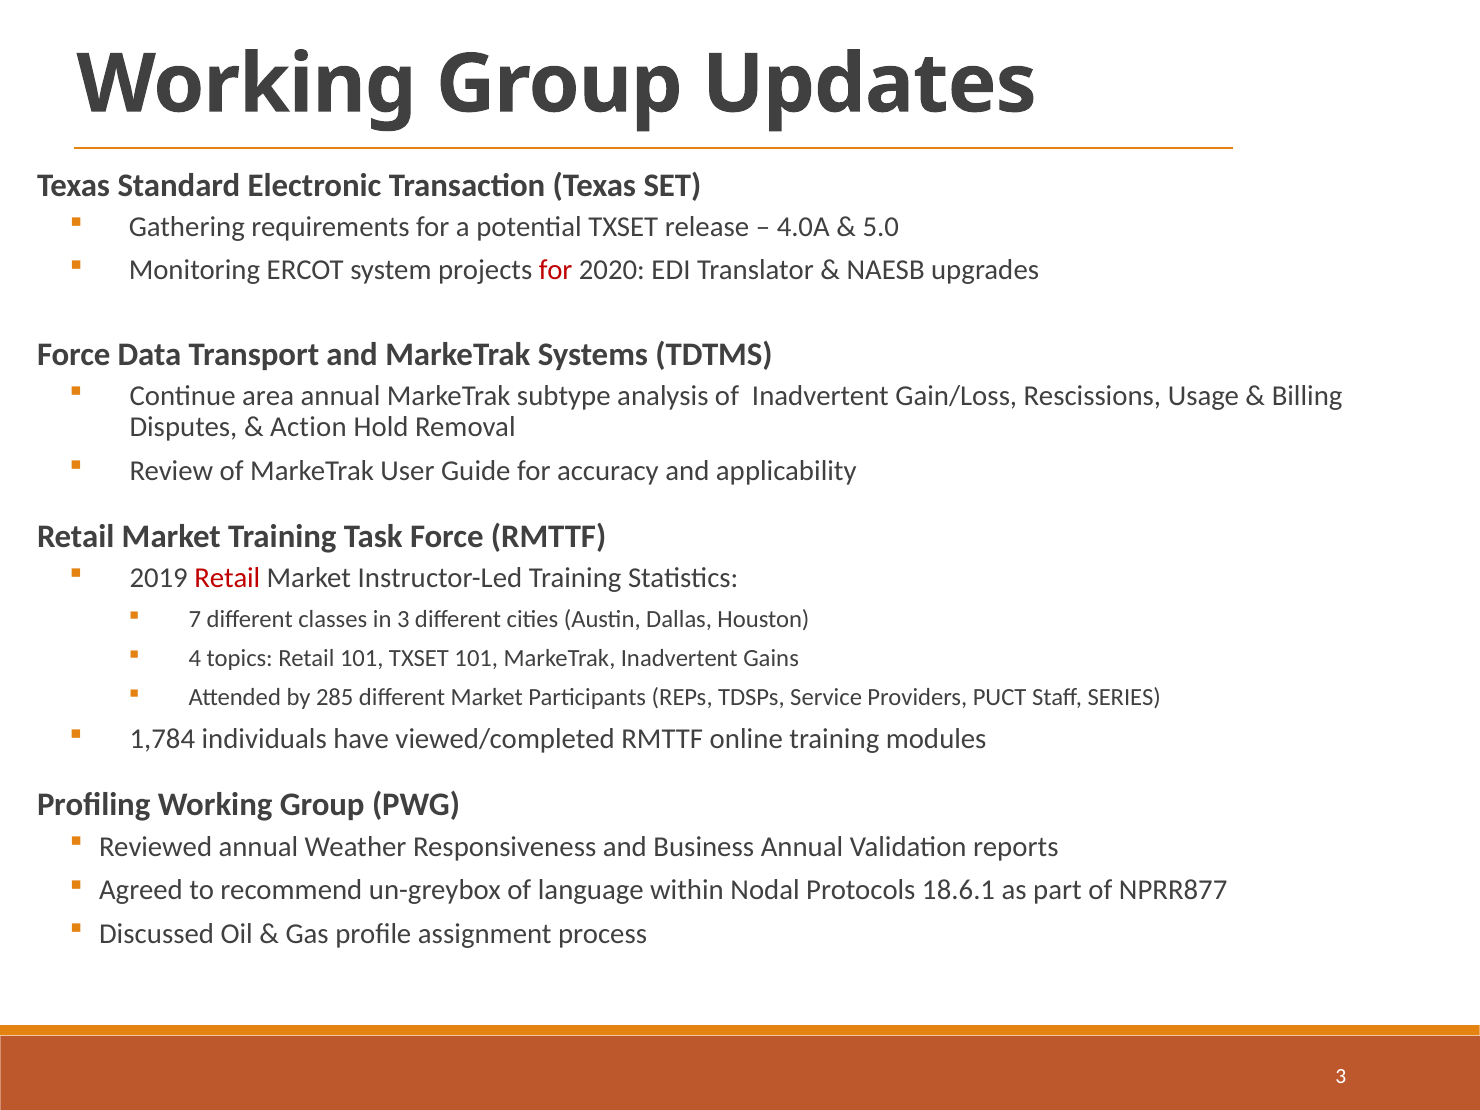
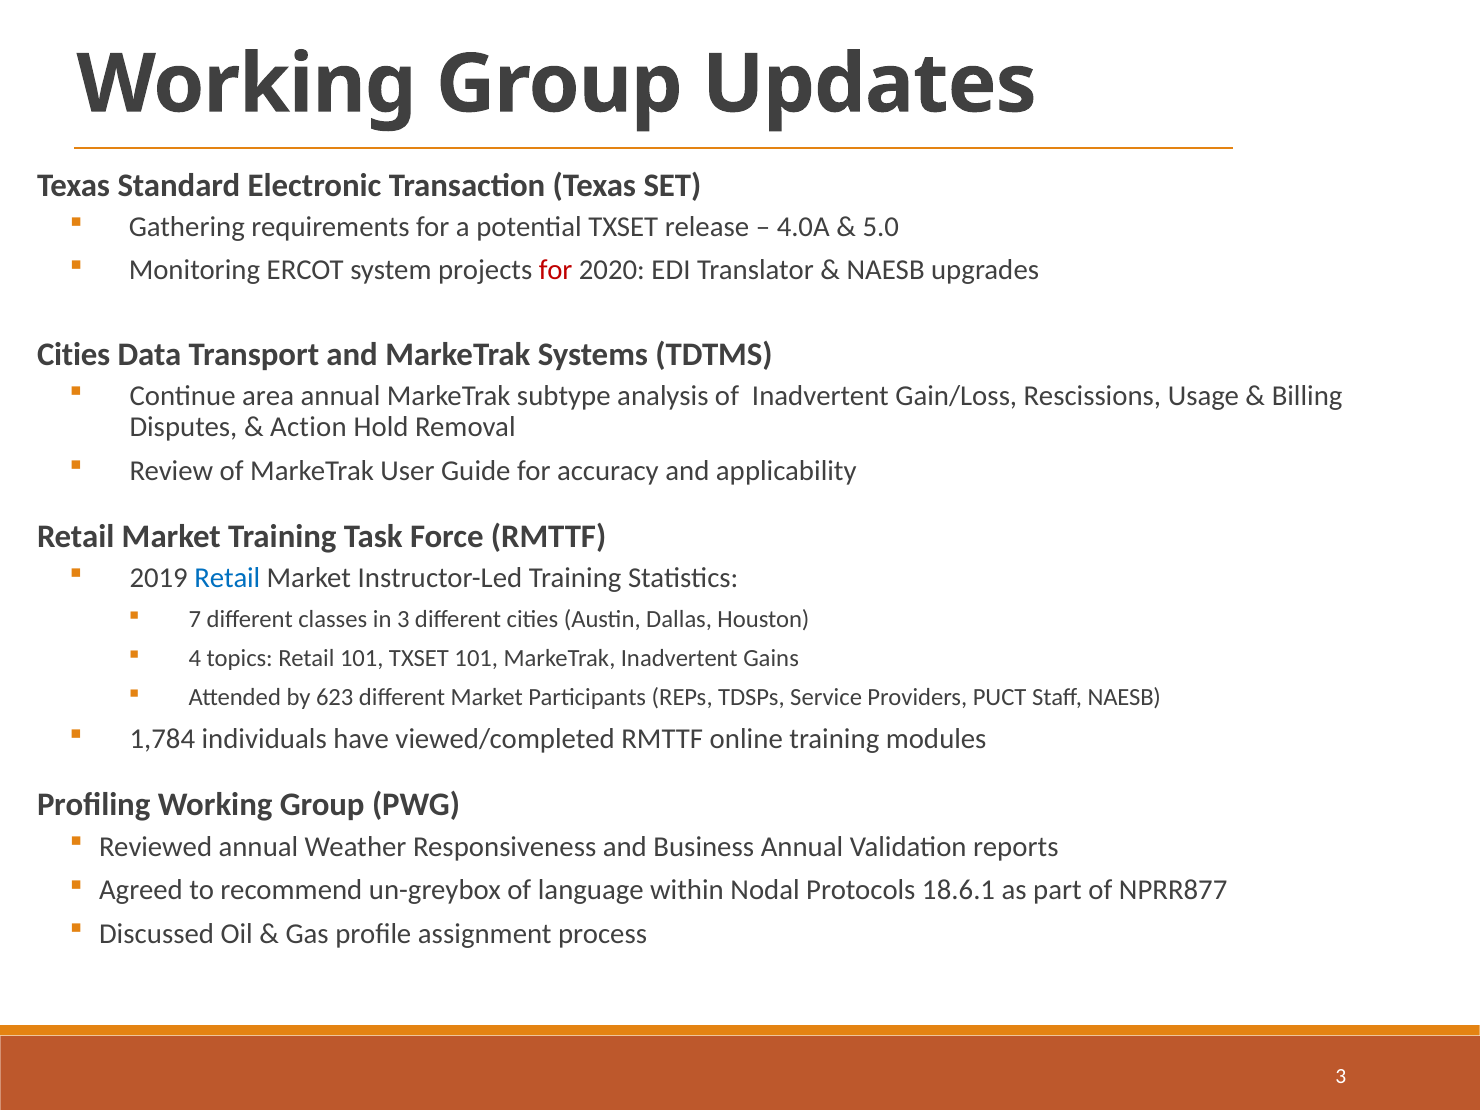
Force at (74, 354): Force -> Cities
Retail at (227, 578) colour: red -> blue
285: 285 -> 623
Staff SERIES: SERIES -> NAESB
